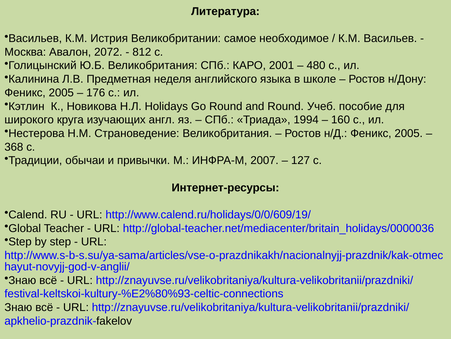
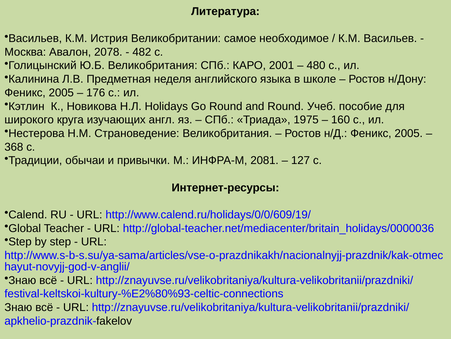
2072: 2072 -> 2078
812: 812 -> 482
1994: 1994 -> 1975
2007: 2007 -> 2081
